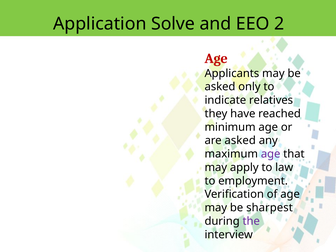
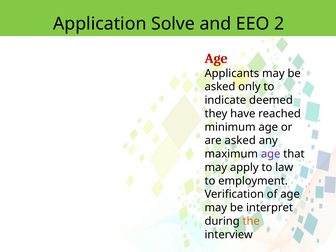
relatives: relatives -> deemed
sharpest: sharpest -> interpret
the colour: purple -> orange
